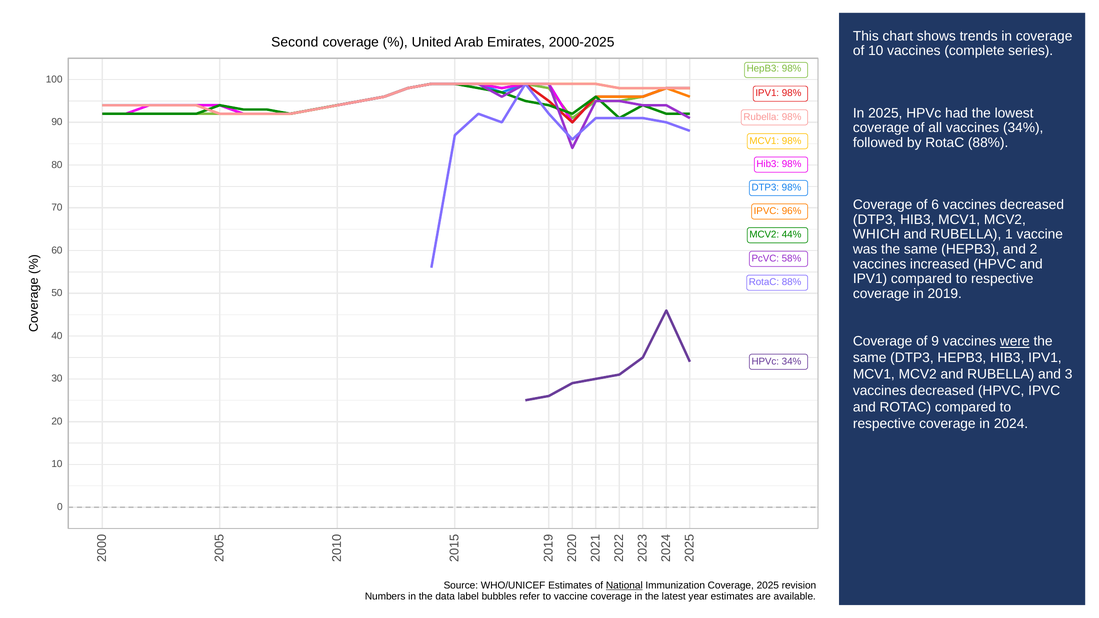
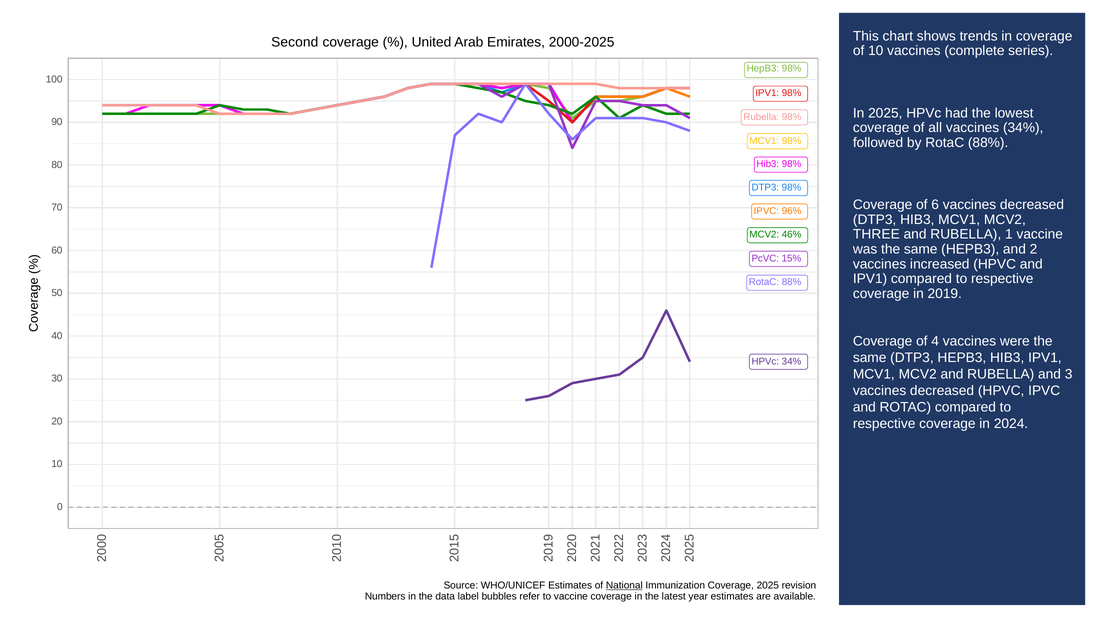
WHICH: WHICH -> THREE
44%: 44% -> 46%
58%: 58% -> 15%
of 9: 9 -> 4
were underline: present -> none
